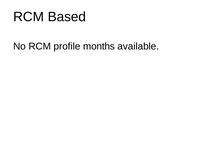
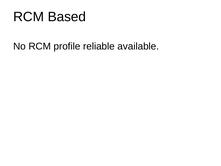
months: months -> reliable
